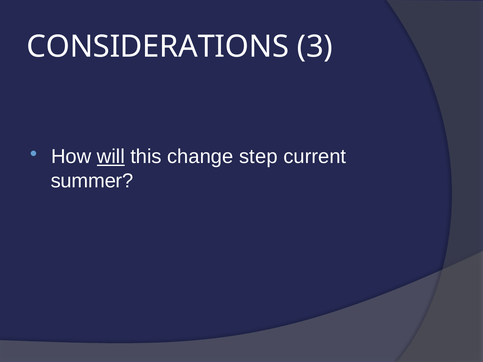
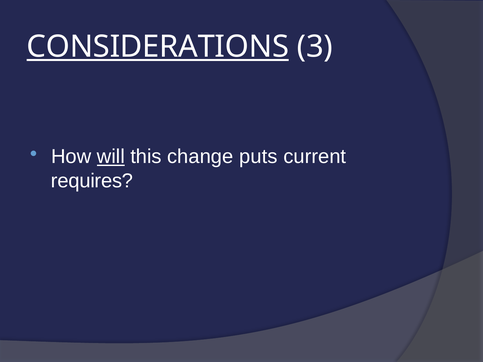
CONSIDERATIONS underline: none -> present
step: step -> puts
summer: summer -> requires
